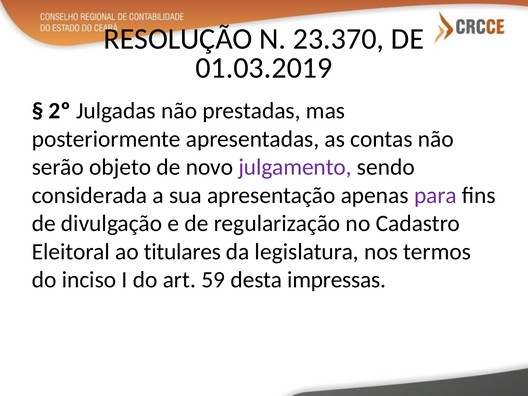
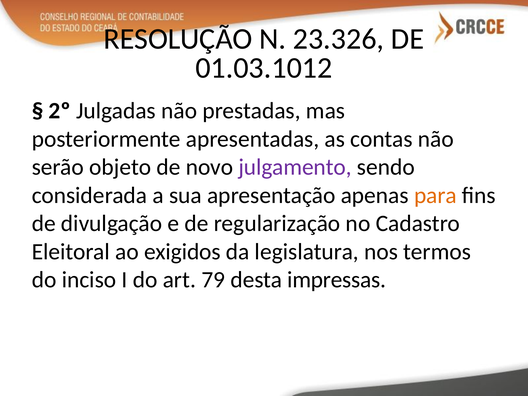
23.370: 23.370 -> 23.326
01.03.2019: 01.03.2019 -> 01.03.1012
para colour: purple -> orange
titulares: titulares -> exigidos
59: 59 -> 79
